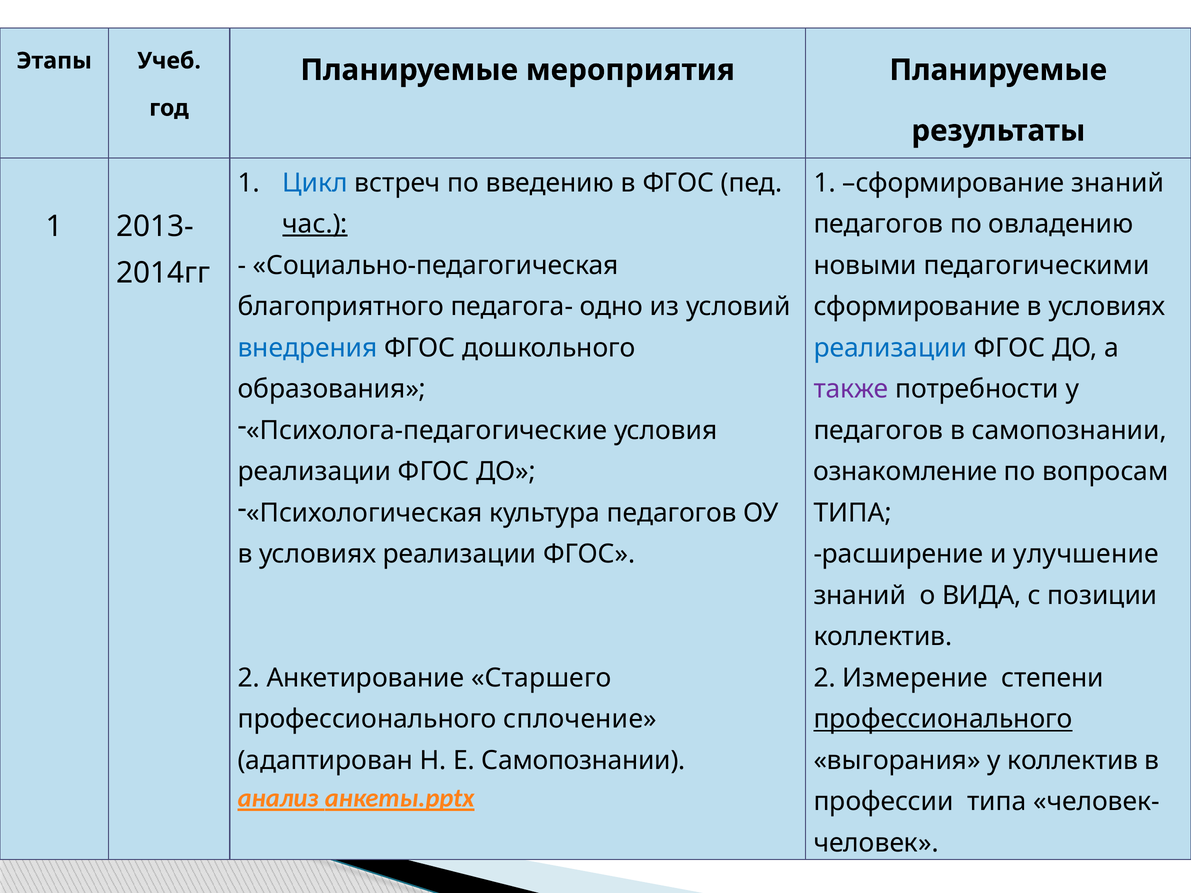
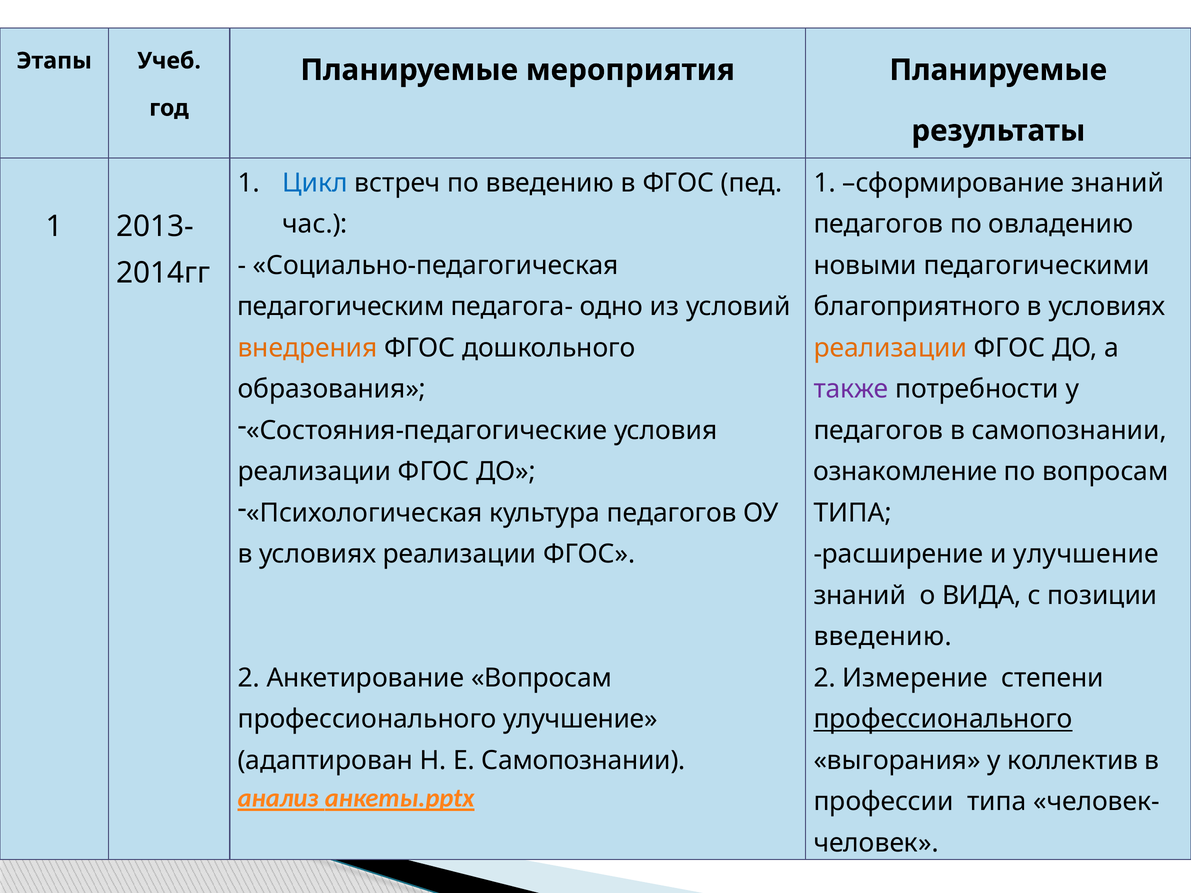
час underline: present -> none
благоприятного: благоприятного -> педагогическим
сформирование at (917, 307): сформирование -> благоприятного
внедрения colour: blue -> orange
реализации at (890, 348) colour: blue -> orange
Психолога-педагогические: Психолога-педагогические -> Состояния-педагогические
коллектив at (883, 637): коллектив -> введению
Анкетирование Старшего: Старшего -> Вопросам
профессионального сплочение: сплочение -> улучшение
